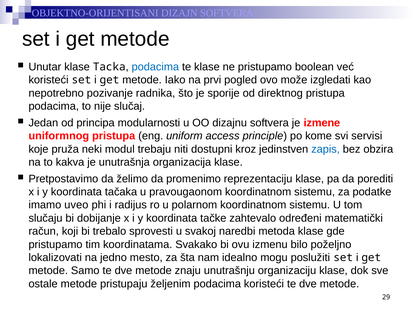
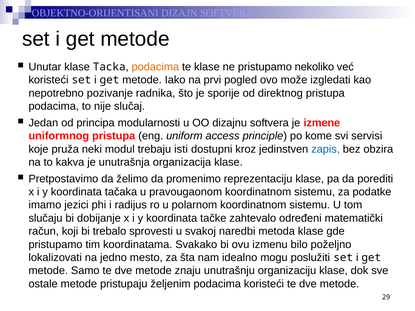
podacima at (155, 67) colour: blue -> orange
boolean: boolean -> nekoliko
niti: niti -> isti
uveo: uveo -> jezici
